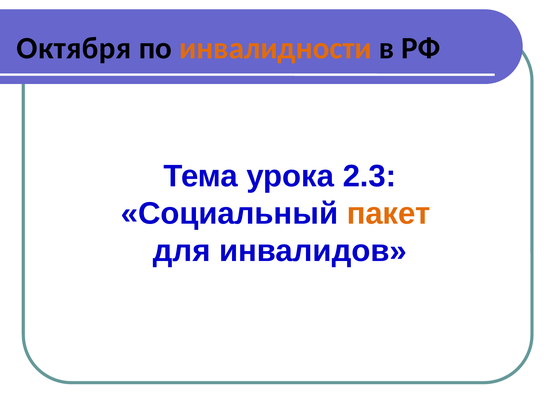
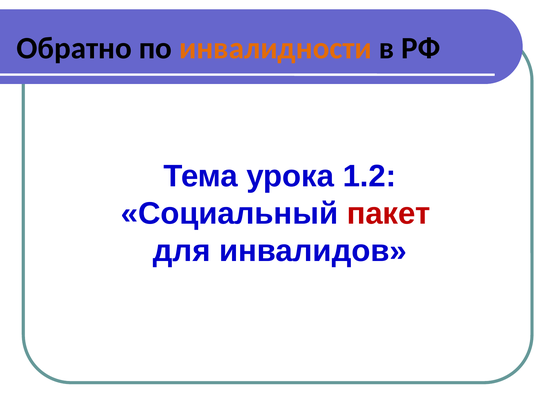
Октября: Октября -> Обратно
2.3: 2.3 -> 1.2
пакет colour: orange -> red
